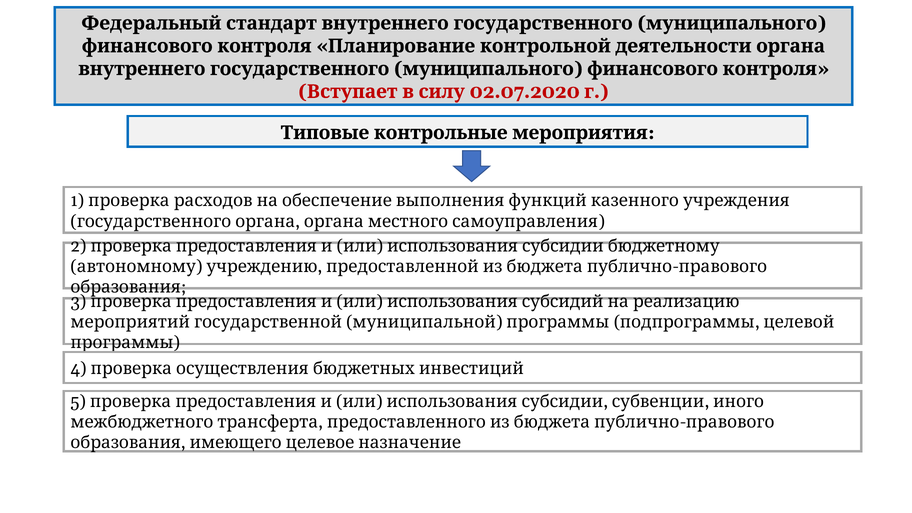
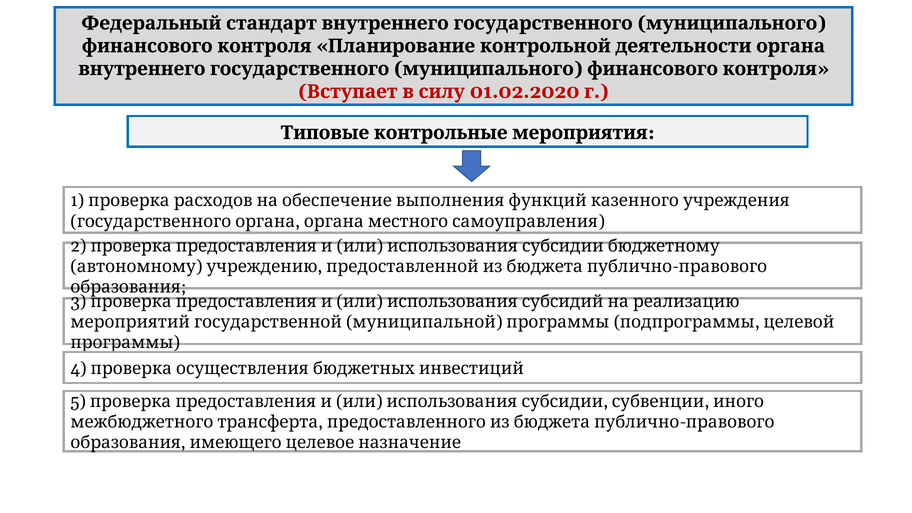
02.07.2020: 02.07.2020 -> 01.02.2020
